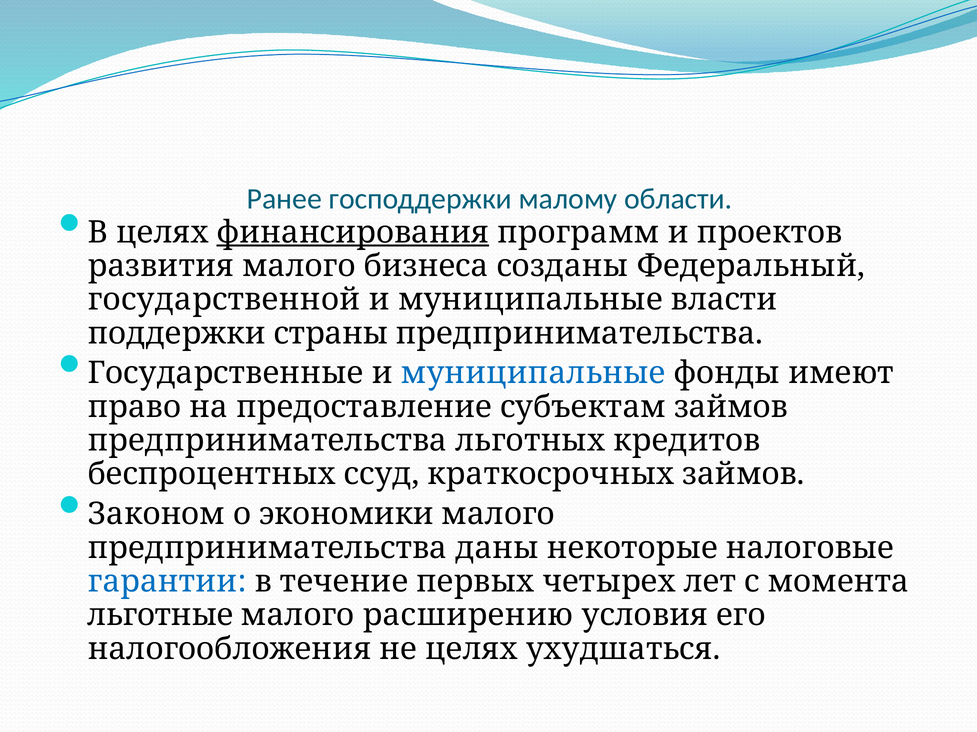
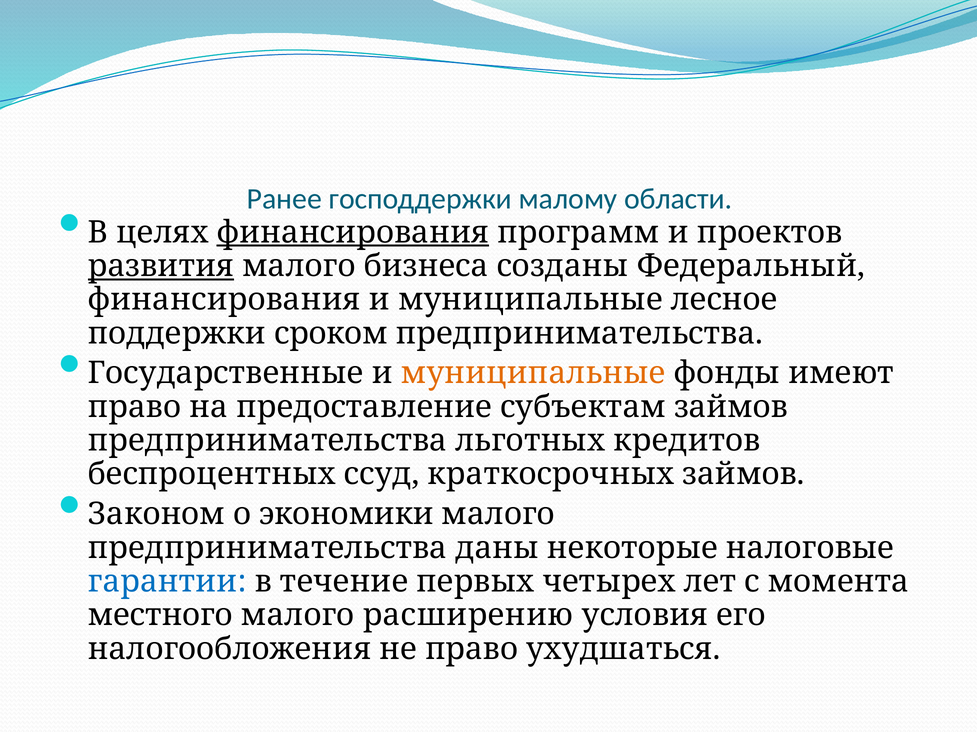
развития underline: none -> present
государственной at (224, 300): государственной -> финансирования
власти: власти -> лесное
страны: страны -> сроком
муниципальные at (533, 374) colour: blue -> orange
льготные: льготные -> местного
не целях: целях -> право
